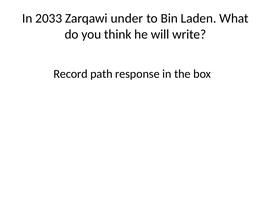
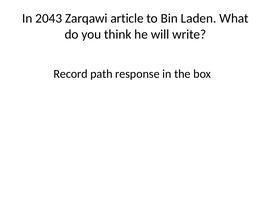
2033: 2033 -> 2043
under: under -> article
